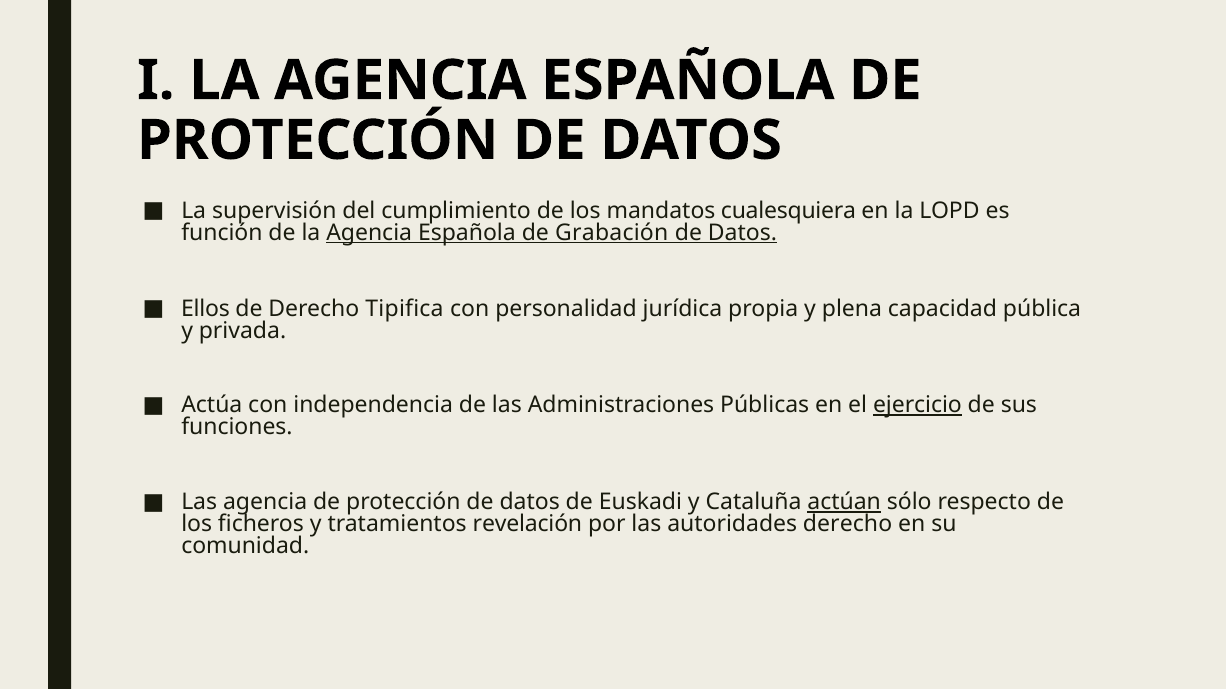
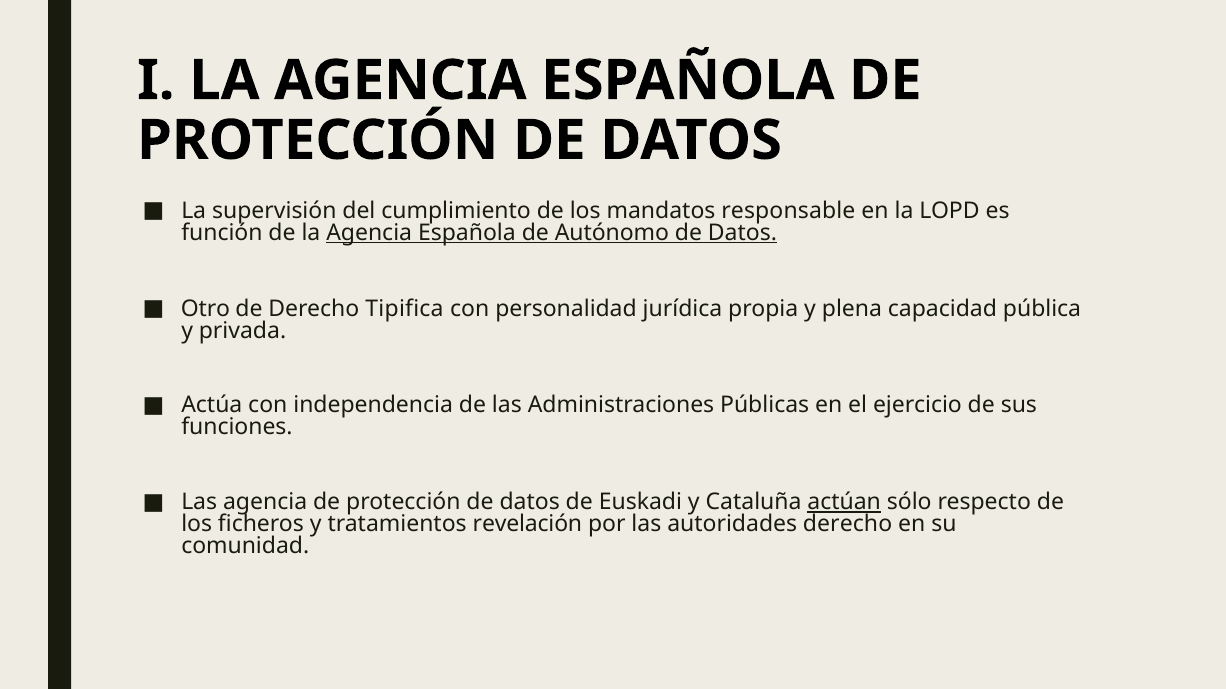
cualesquiera: cualesquiera -> responsable
Grabación: Grabación -> Autónomo
Ellos: Ellos -> Otro
ejercicio underline: present -> none
